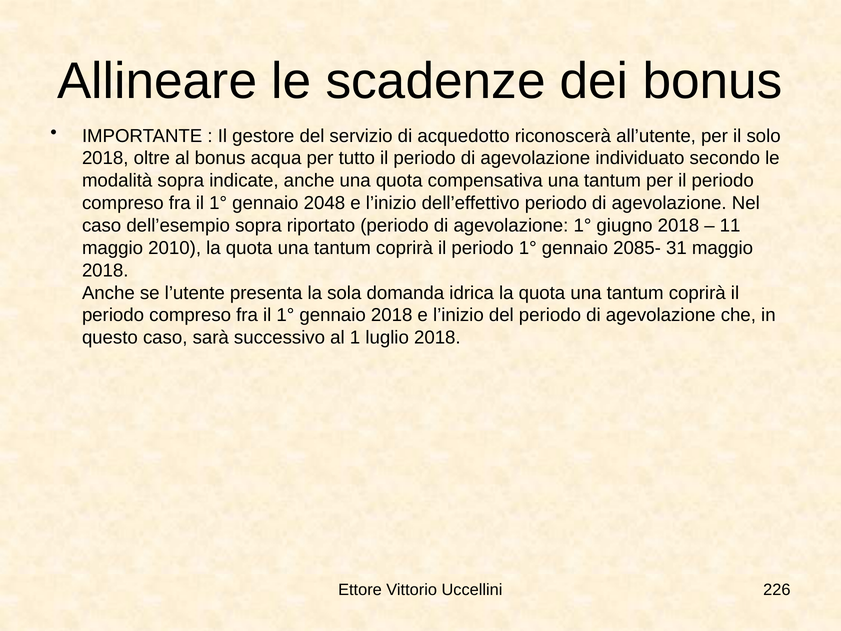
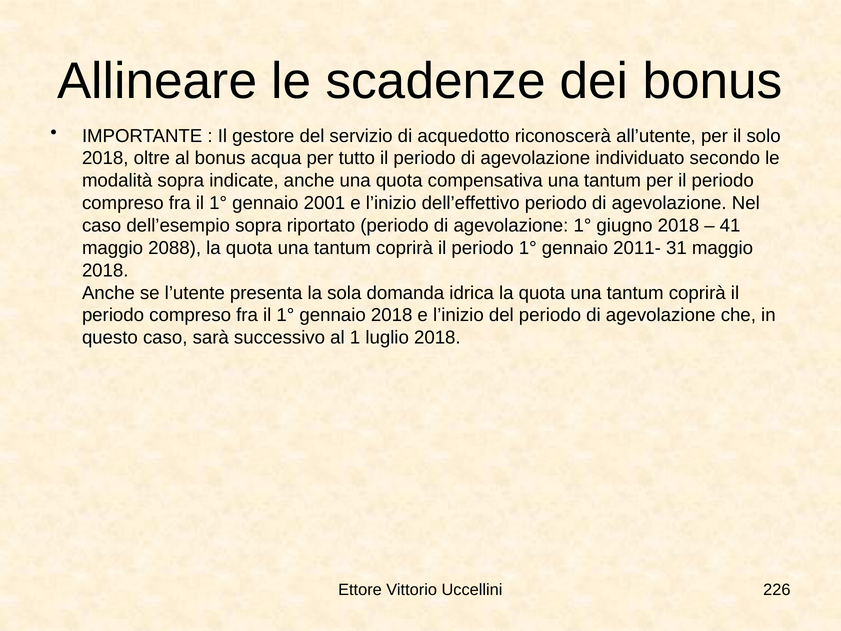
2048: 2048 -> 2001
11: 11 -> 41
2010: 2010 -> 2088
2085-: 2085- -> 2011-
